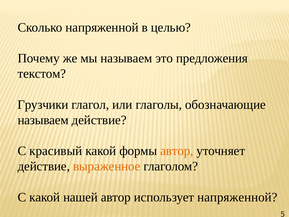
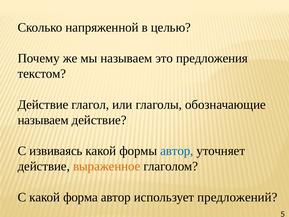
Грузчики at (43, 104): Грузчики -> Действие
красивый: красивый -> извиваясь
автор at (177, 151) colour: orange -> blue
нашей: нашей -> форма
использует напряженной: напряженной -> предложений
